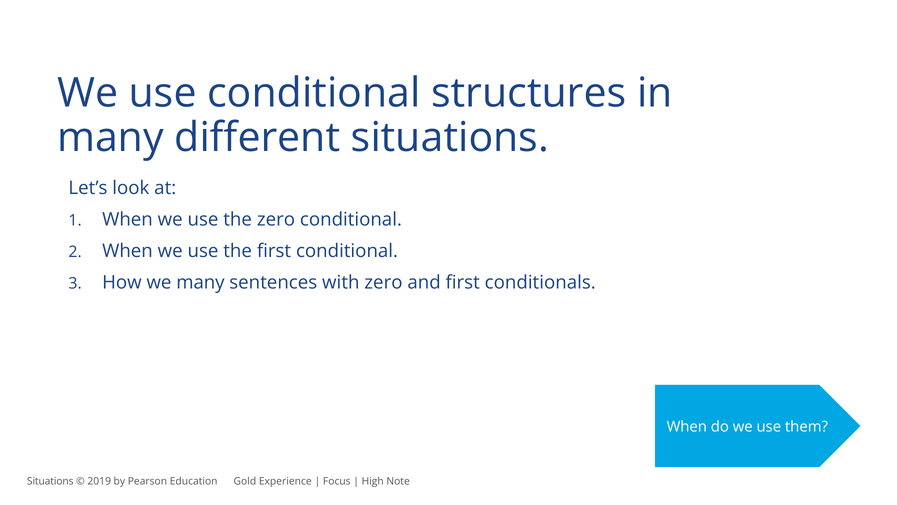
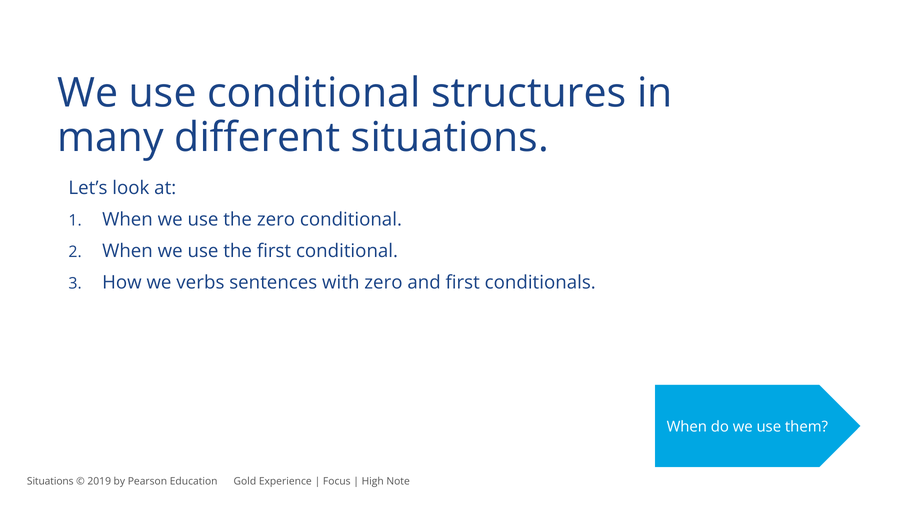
we many: many -> verbs
